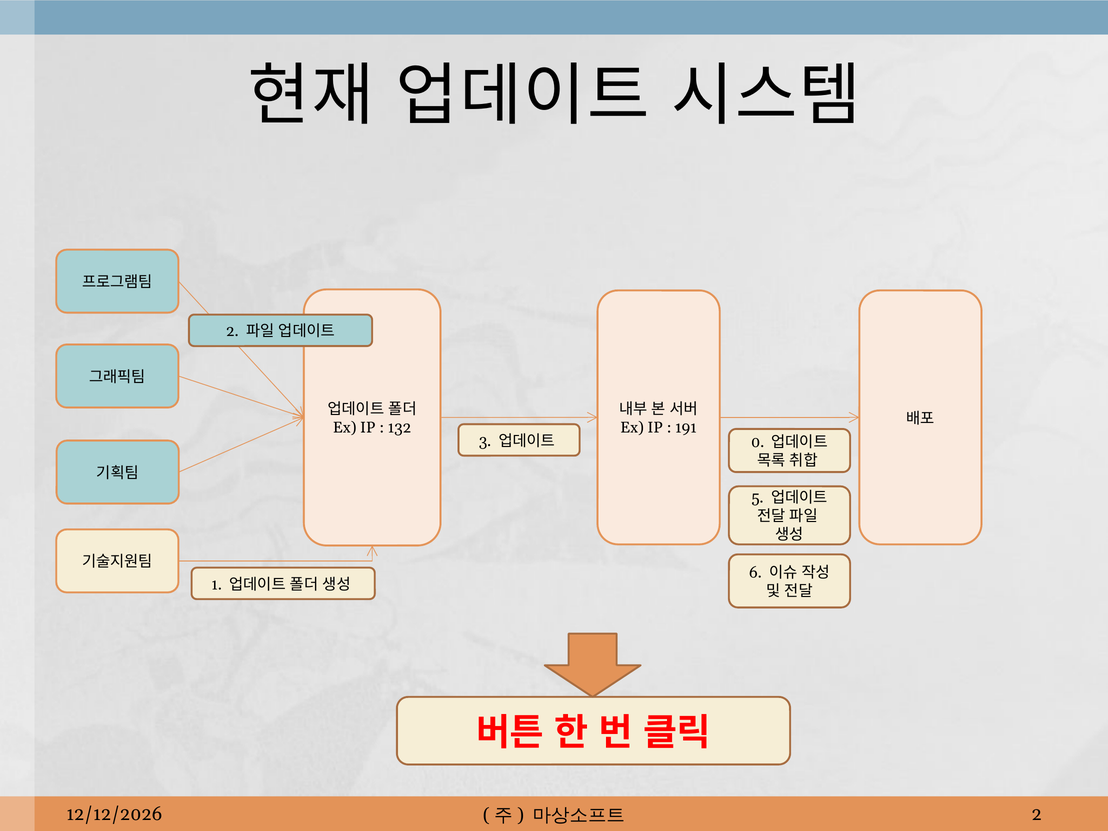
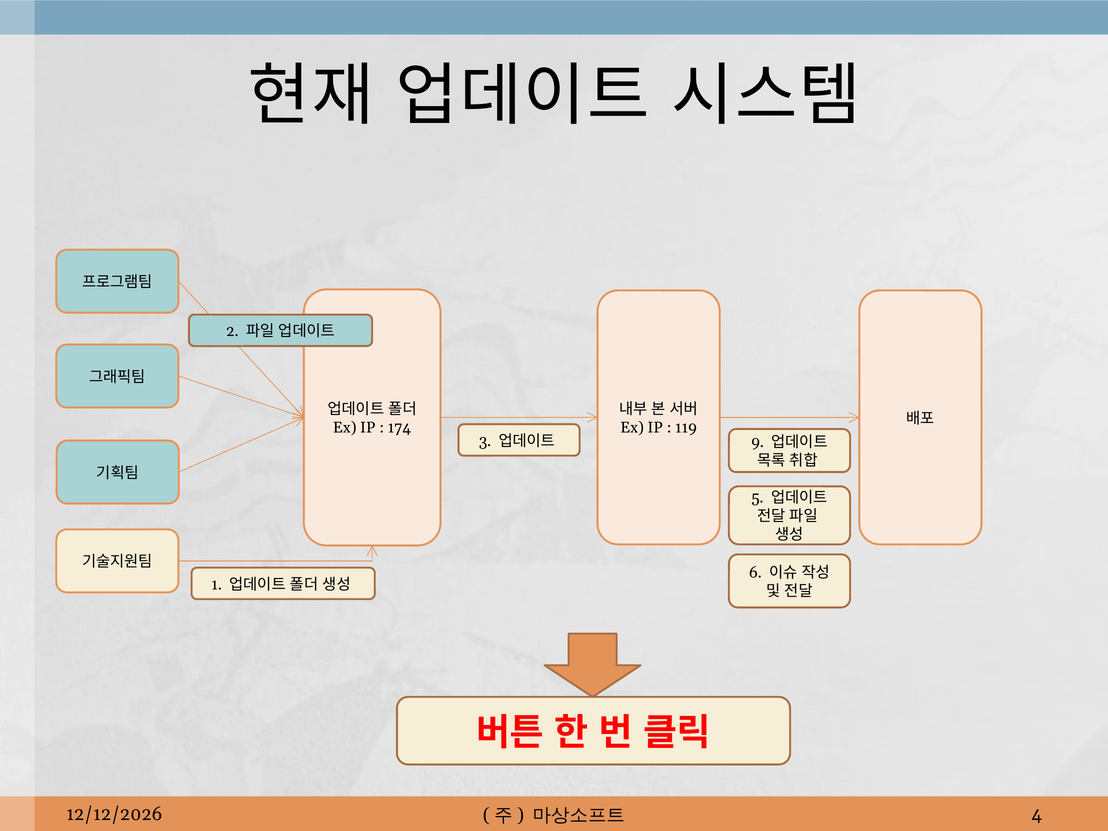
191: 191 -> 119
132: 132 -> 174
0: 0 -> 9
2 at (1037, 814): 2 -> 4
